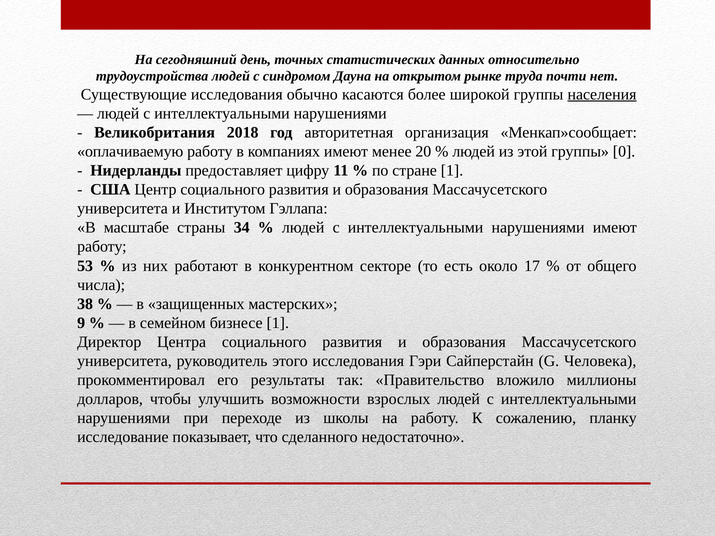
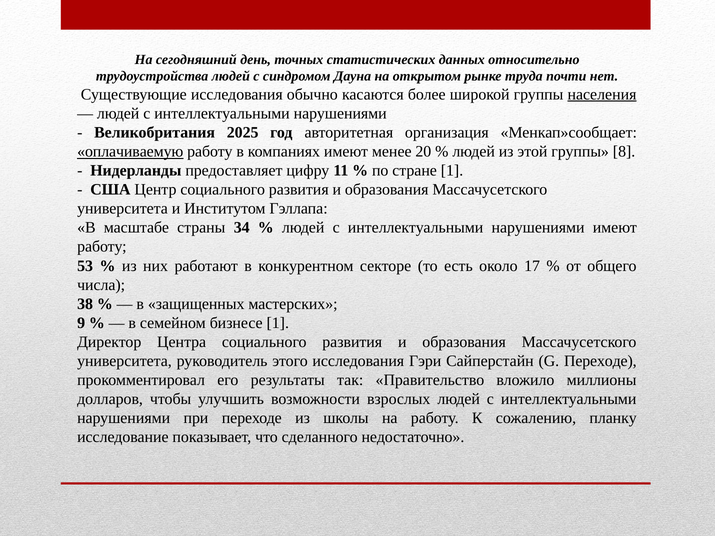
2018: 2018 -> 2025
оплачиваемую underline: none -> present
0: 0 -> 8
G Человека: Человека -> Переходе
